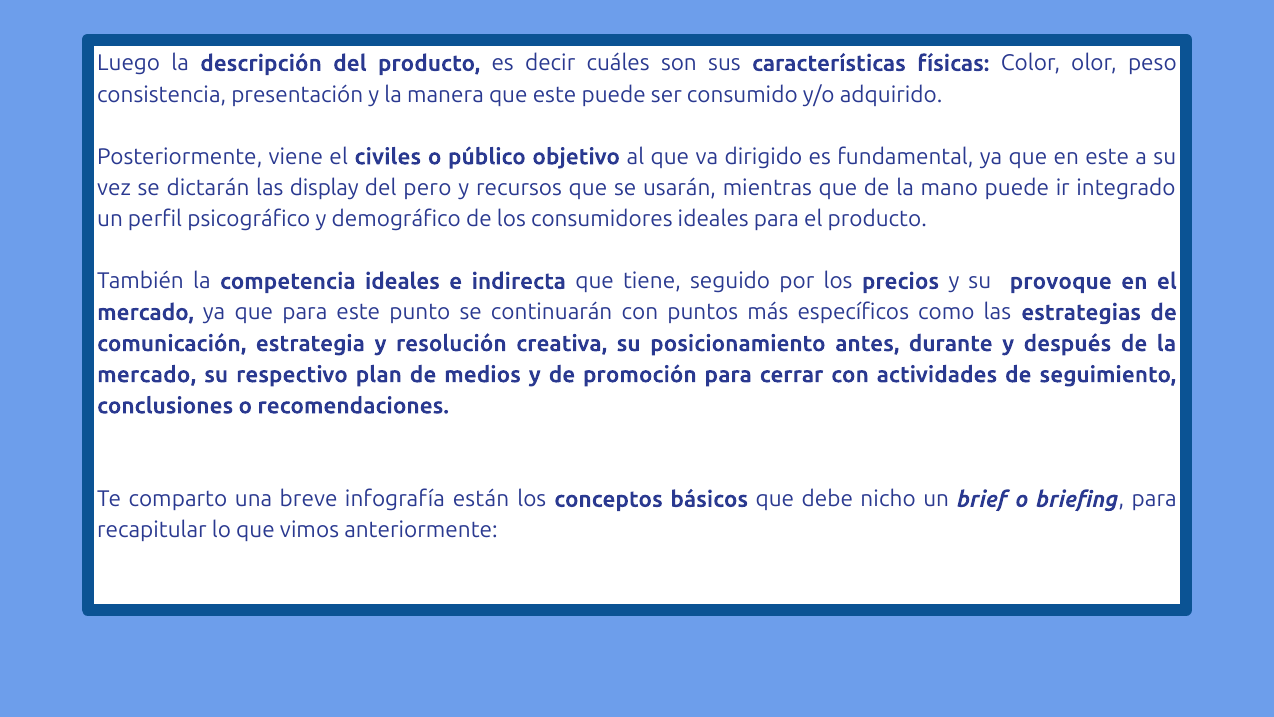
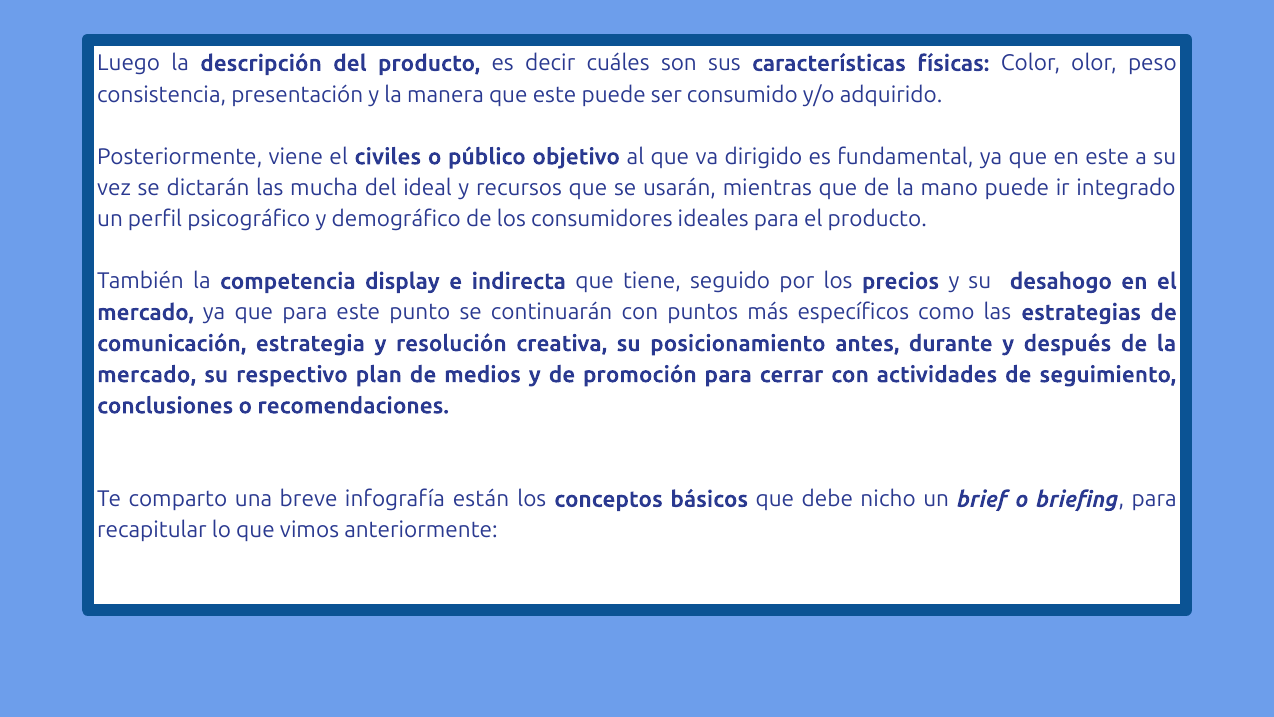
display: display -> mucha
pero: pero -> ideal
competencia ideales: ideales -> display
provoque: provoque -> desahogo
